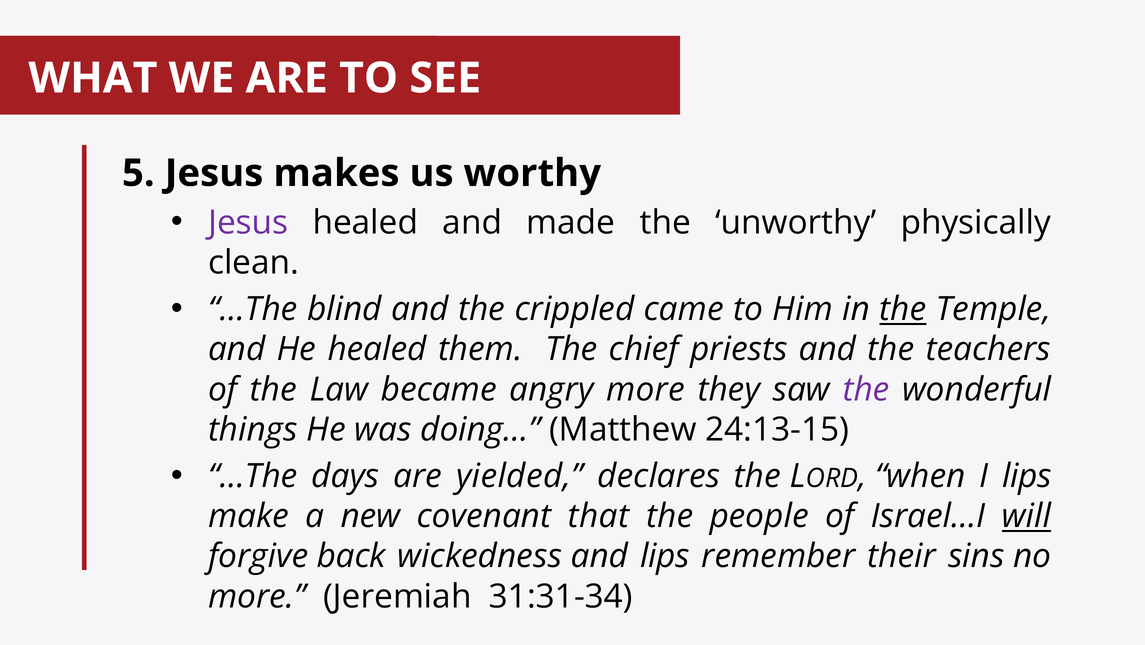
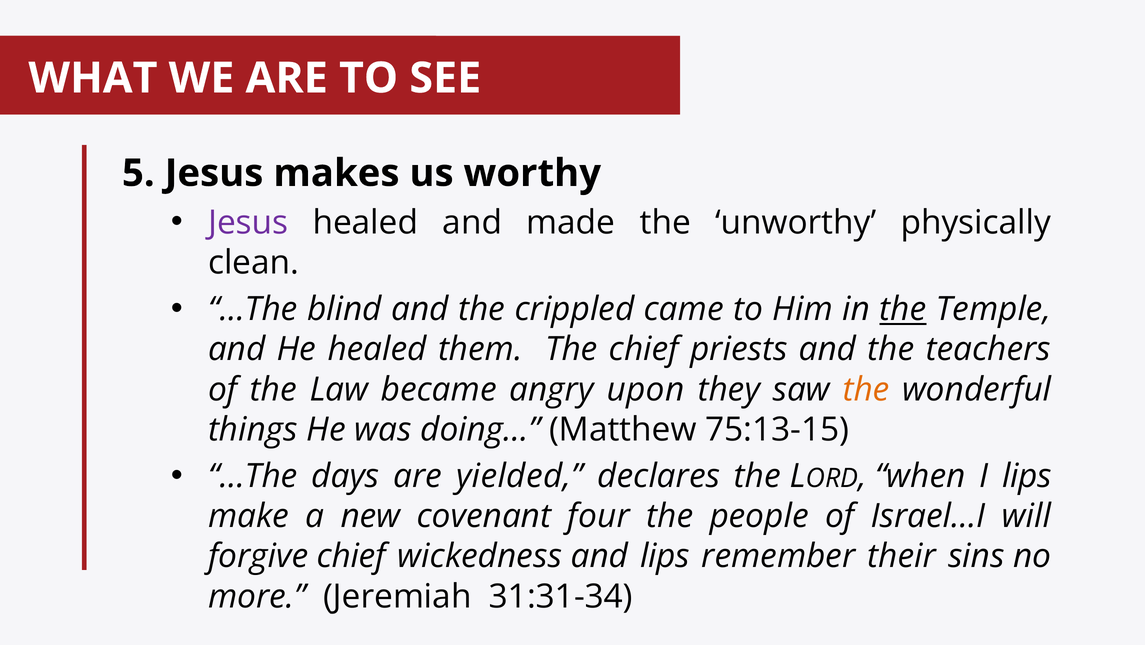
angry more: more -> upon
the at (866, 390) colour: purple -> orange
24:13-15: 24:13-15 -> 75:13-15
that: that -> four
will underline: present -> none
forgive back: back -> chief
